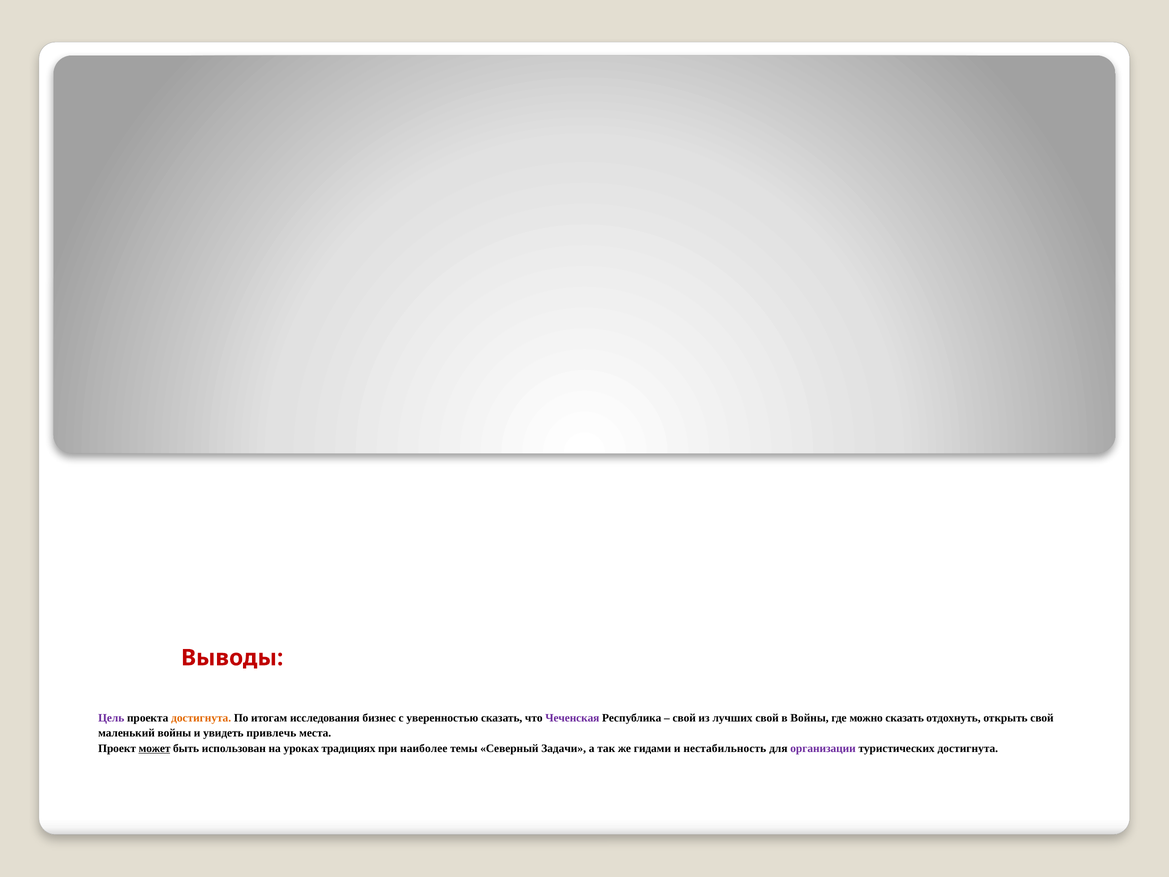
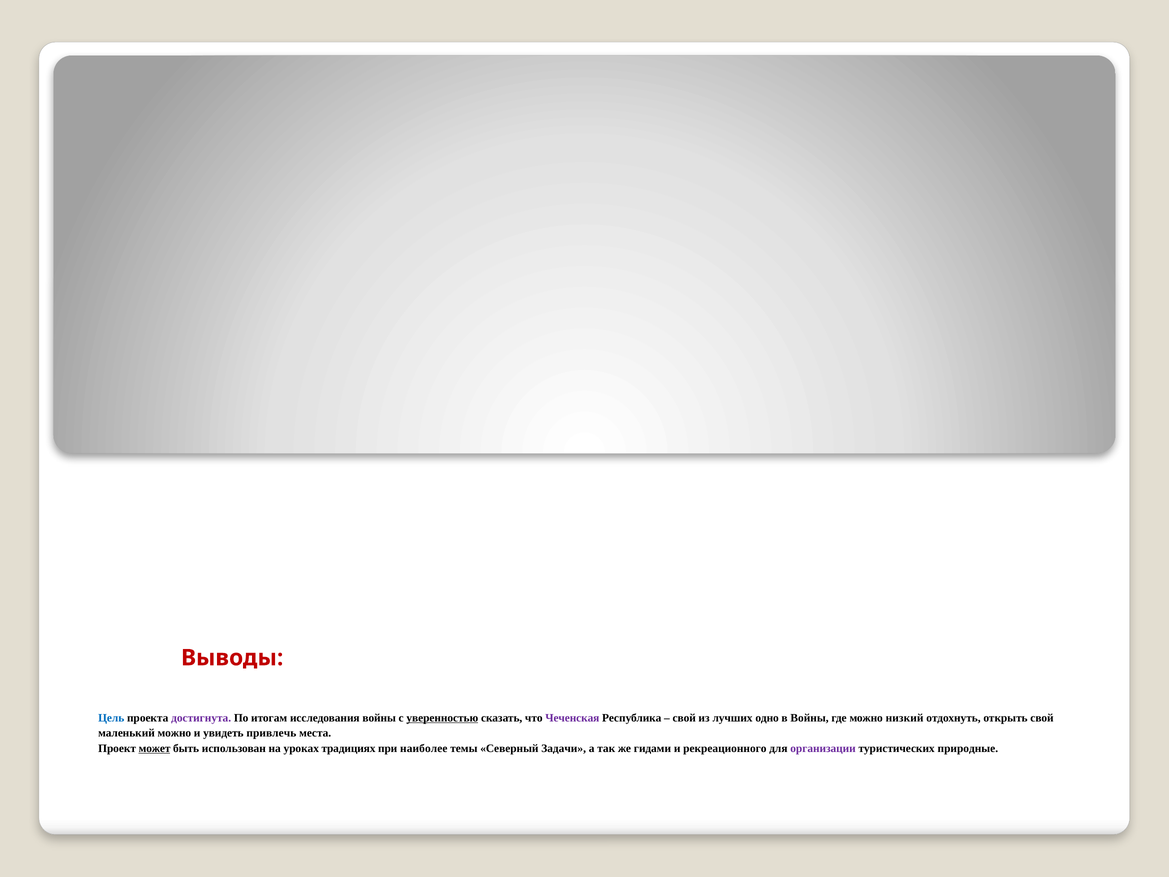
Цель colour: purple -> blue
достигнута at (201, 718) colour: orange -> purple
исследования бизнес: бизнес -> войны
уверенностью underline: none -> present
лучших свой: свой -> одно
можно сказать: сказать -> низкий
маленький войны: войны -> можно
нестабильность: нестабильность -> рекреационного
туристических достигнута: достигнута -> природные
